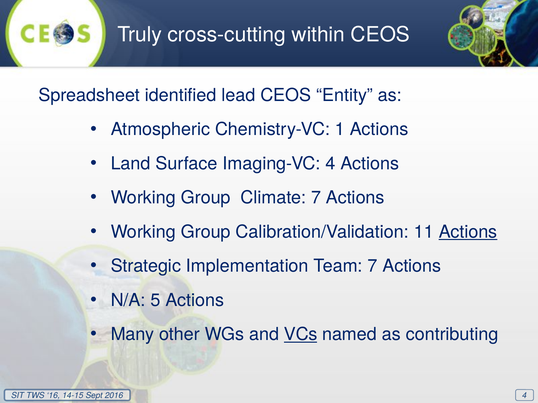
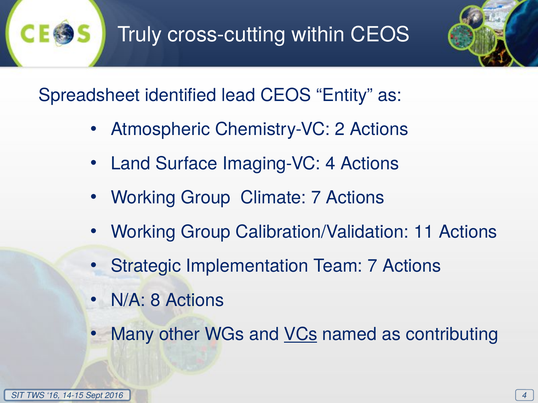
1: 1 -> 2
Actions at (468, 232) underline: present -> none
5: 5 -> 8
